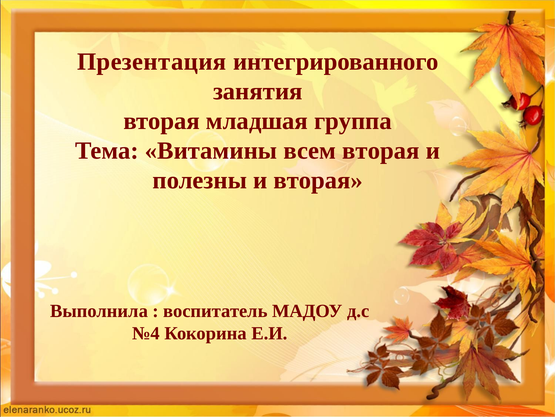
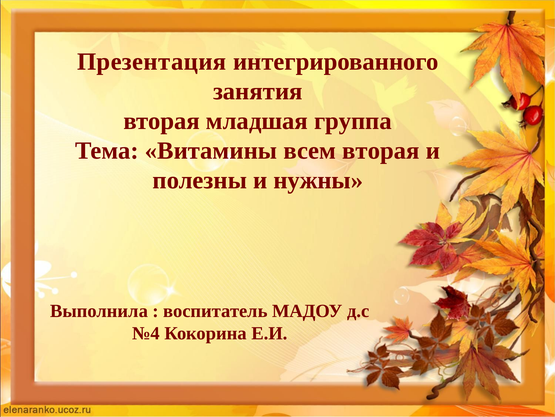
и вторая: вторая -> нужны
